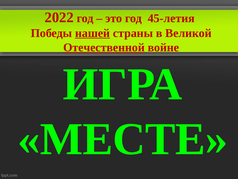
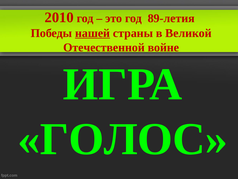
2022: 2022 -> 2010
45-летия: 45-летия -> 89-летия
Отечественной underline: present -> none
МЕСТЕ: МЕСТЕ -> ГОЛОС
